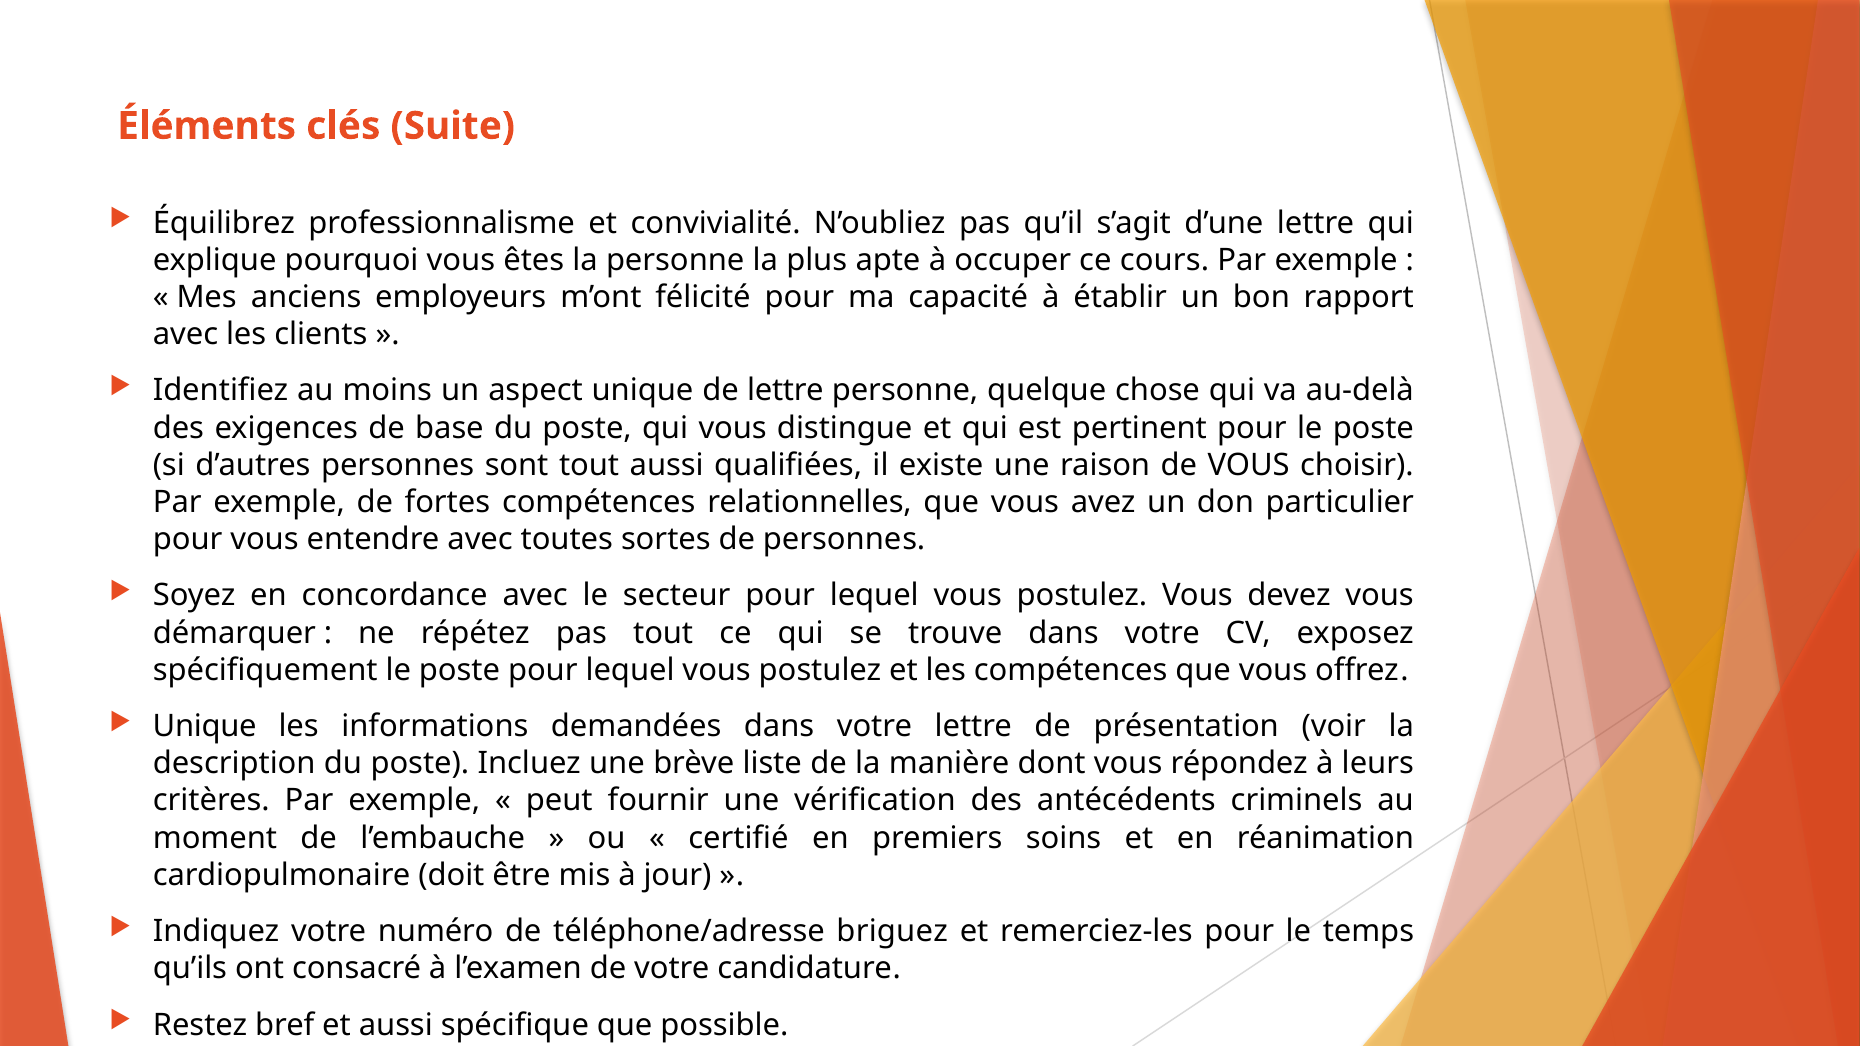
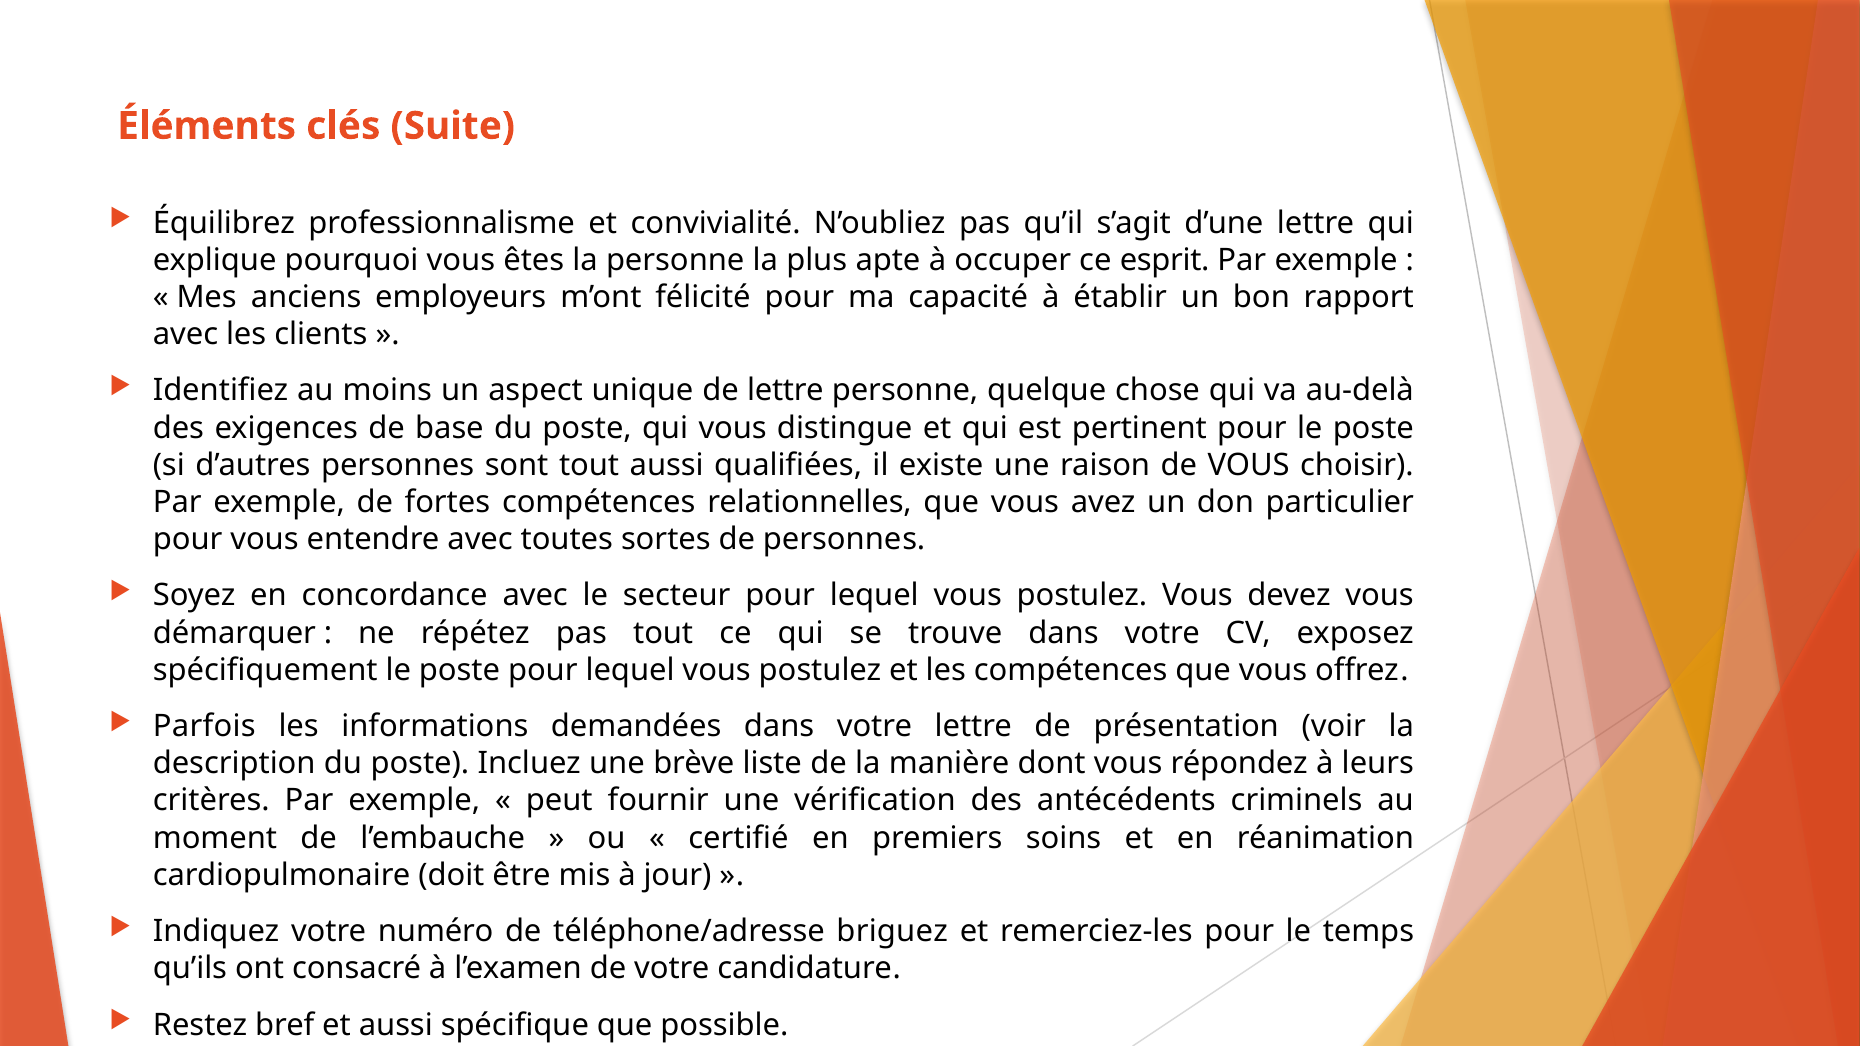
cours: cours -> esprit
Unique at (205, 727): Unique -> Parfois
